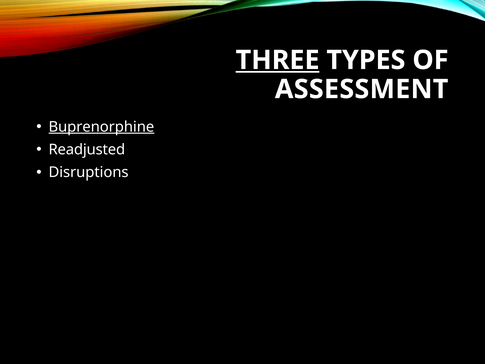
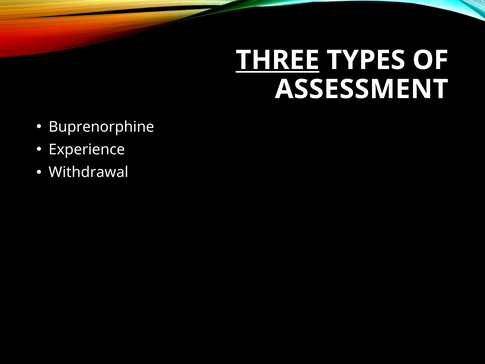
Buprenorphine underline: present -> none
Readjusted: Readjusted -> Experience
Disruptions: Disruptions -> Withdrawal
